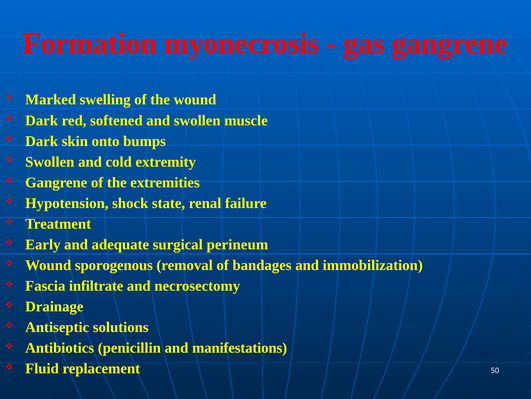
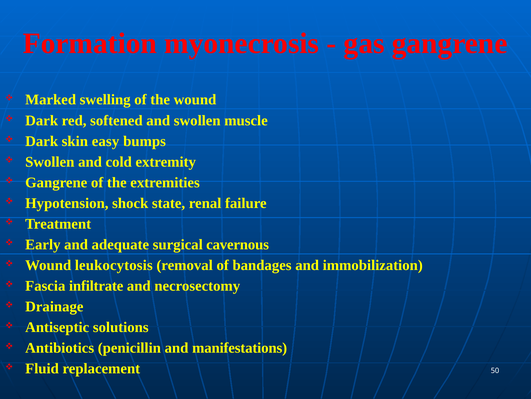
onto: onto -> easy
perineum: perineum -> cavernous
sporogenous: sporogenous -> leukocytosis
